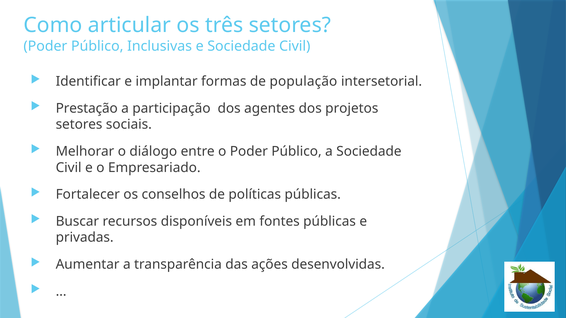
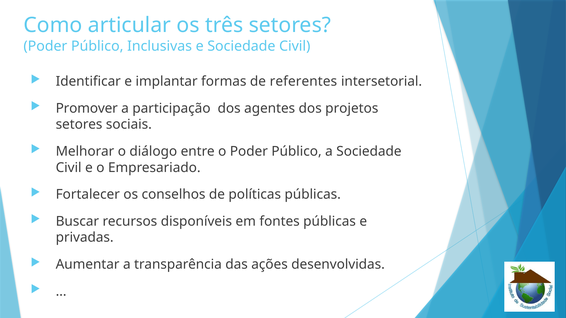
população: população -> referentes
Prestação: Prestação -> Promover
